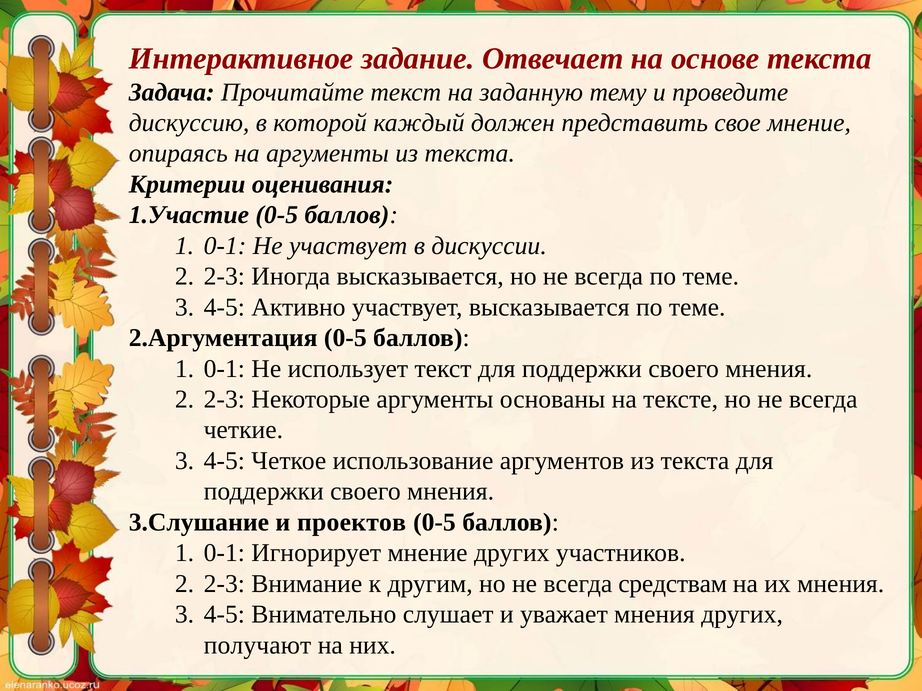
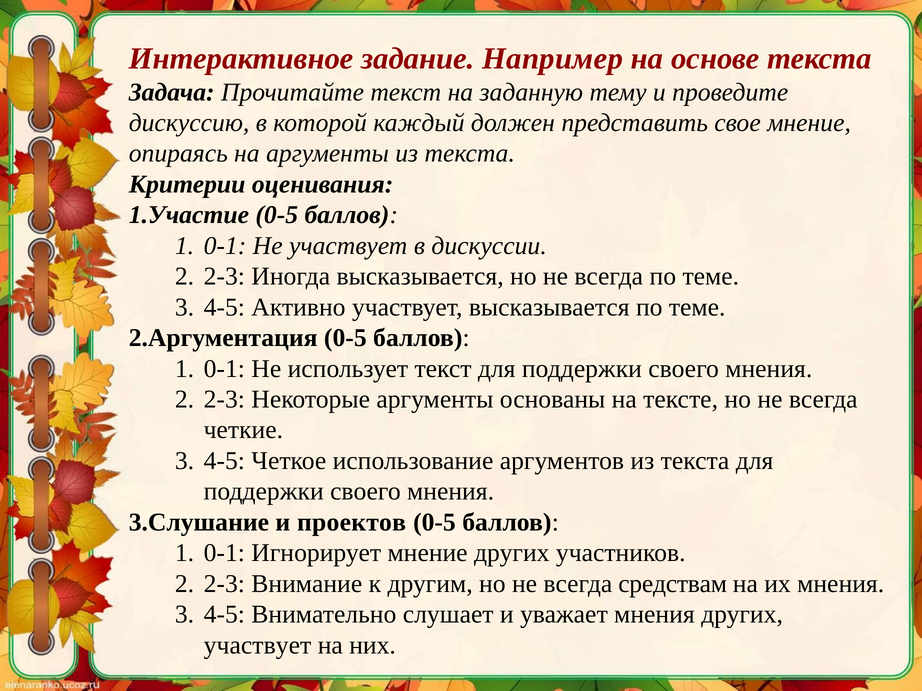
Отвечает: Отвечает -> Например
получают at (257, 646): получают -> участвует
